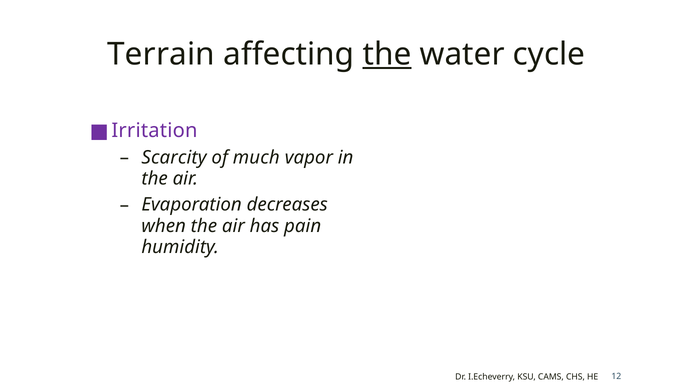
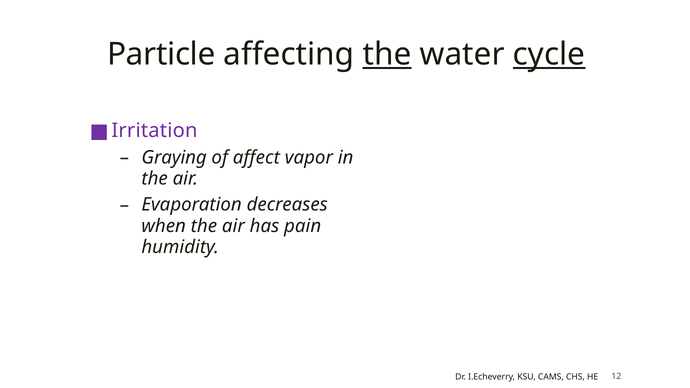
Terrain: Terrain -> Particle
cycle underline: none -> present
Scarcity: Scarcity -> Graying
much: much -> affect
